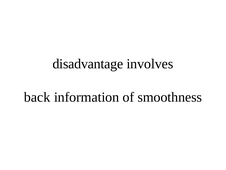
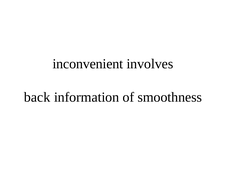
disadvantage: disadvantage -> inconvenient
